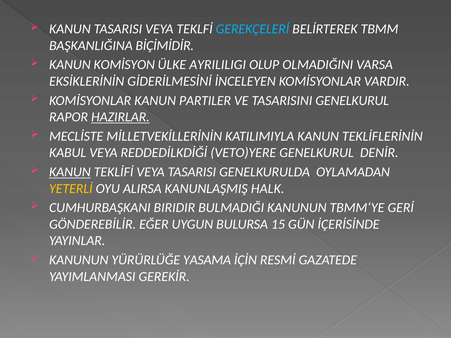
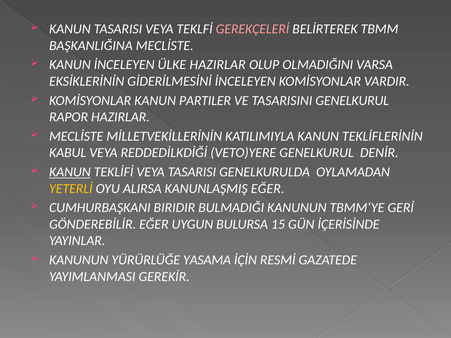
GEREKÇELERİ colour: light blue -> pink
BAŞKANLIĞINA BİÇİMİDİR: BİÇİMİDİR -> MECLİSTE
KANUN KOMİSYON: KOMİSYON -> İNCELEYEN
ÜLKE AYRILILIGI: AYRILILIGI -> HAZIRLAR
HAZIRLAR at (120, 117) underline: present -> none
KANUNLAŞMIŞ HALK: HALK -> EĞER
